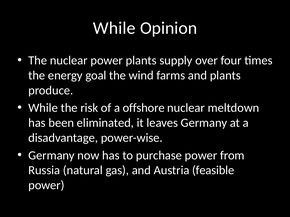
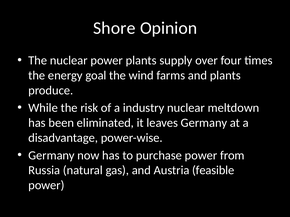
While at (114, 28): While -> Shore
offshore: offshore -> industry
